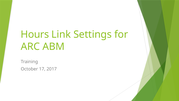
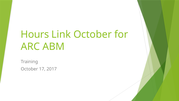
Link Settings: Settings -> October
